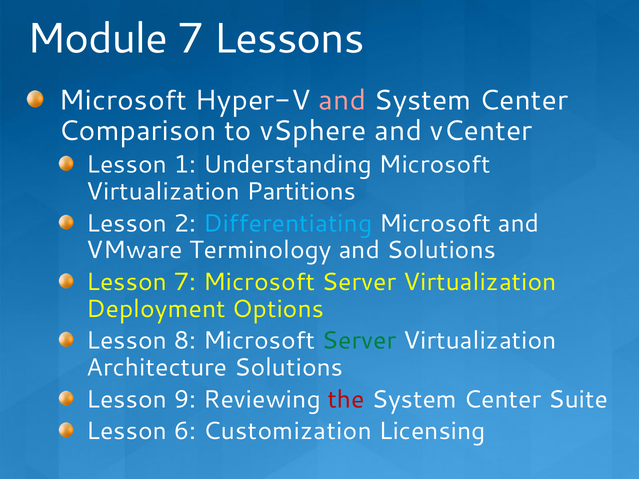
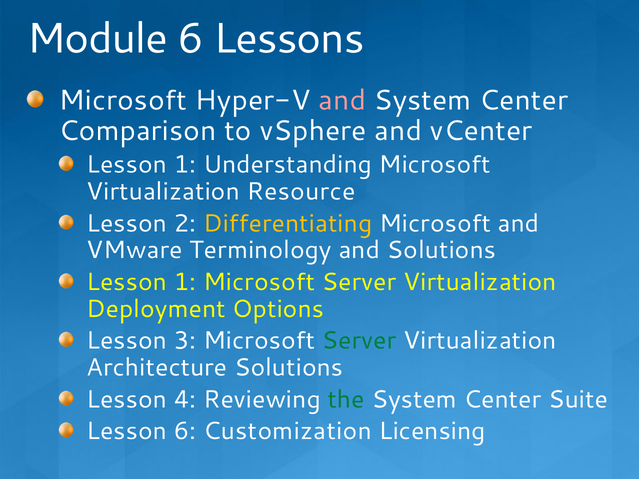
Module 7: 7 -> 6
Partitions: Partitions -> Resource
Differentiating colour: light blue -> yellow
7 at (185, 282): 7 -> 1
8: 8 -> 3
9: 9 -> 4
the colour: red -> green
